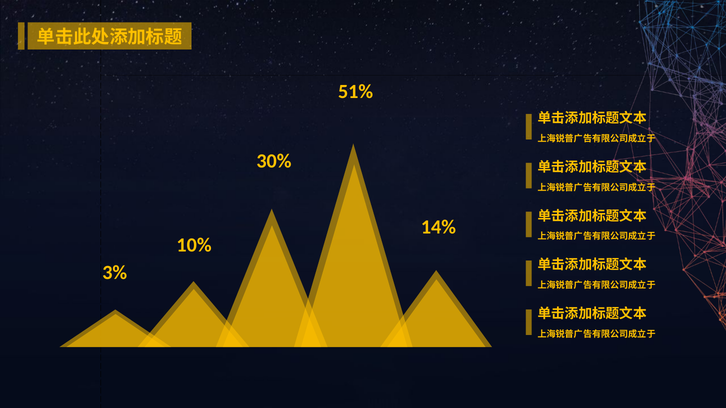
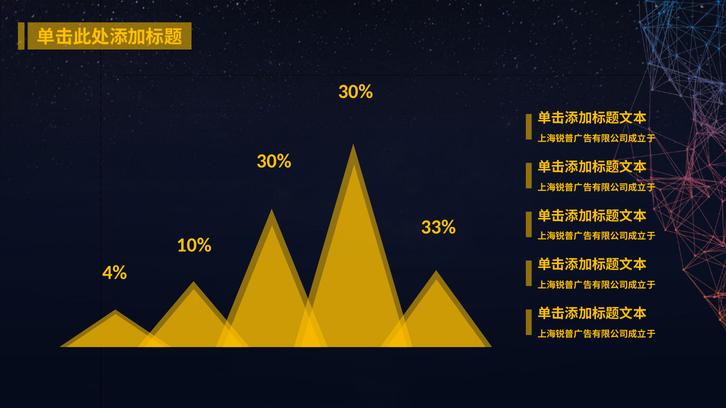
51% at (356, 92): 51% -> 30%
14%: 14% -> 33%
3%: 3% -> 4%
